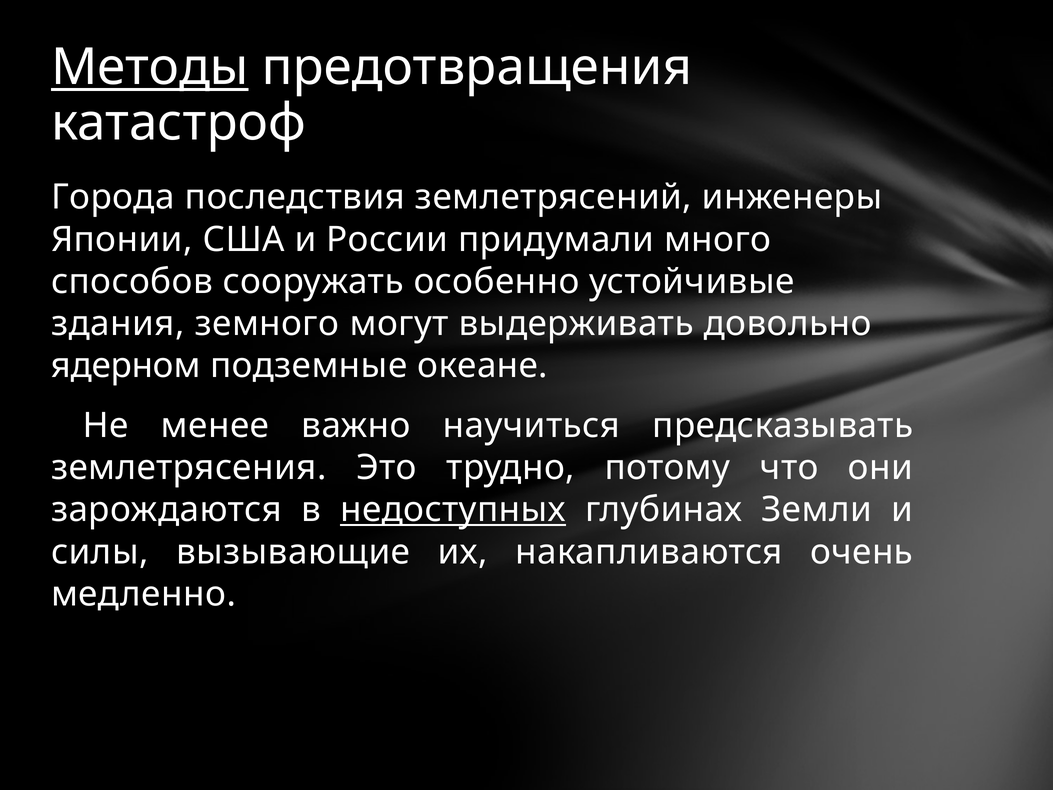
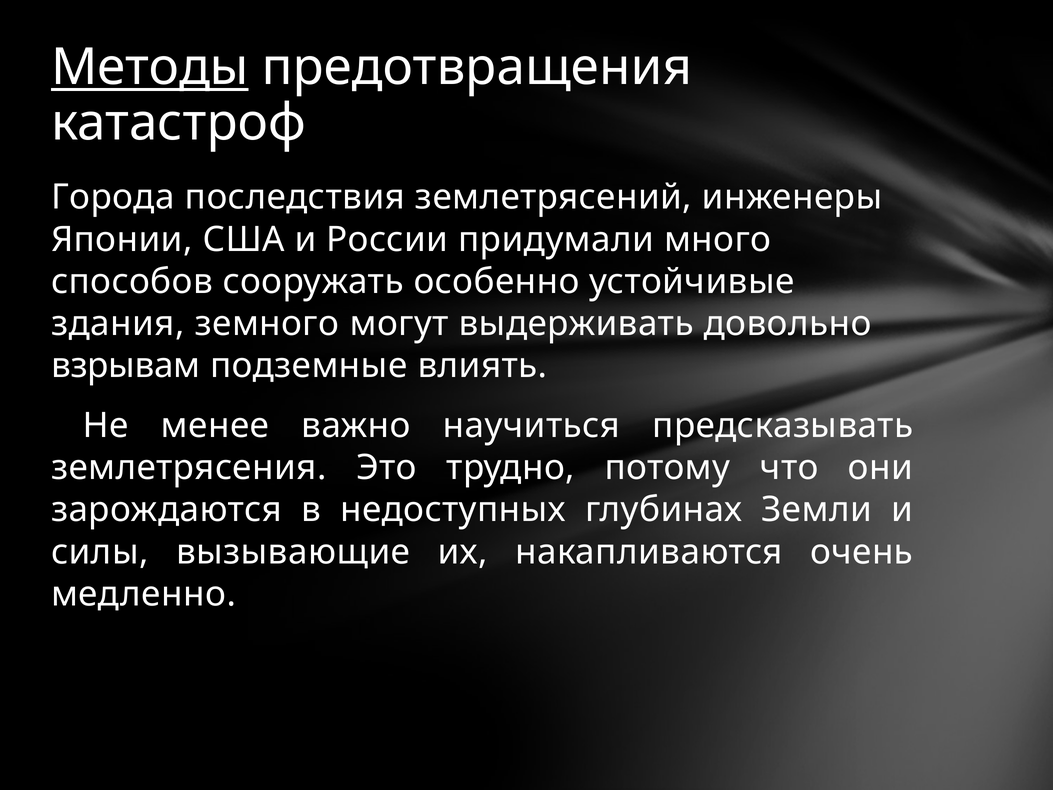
ядерном: ядерном -> взрывам
океане: океане -> влиять
недоступных underline: present -> none
